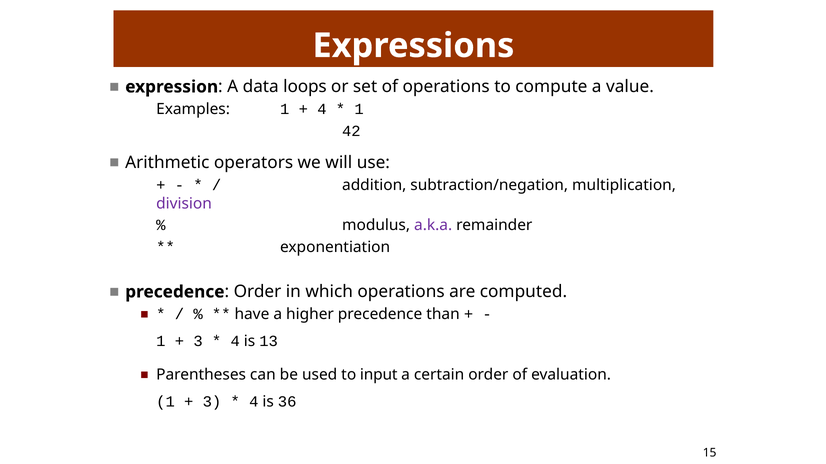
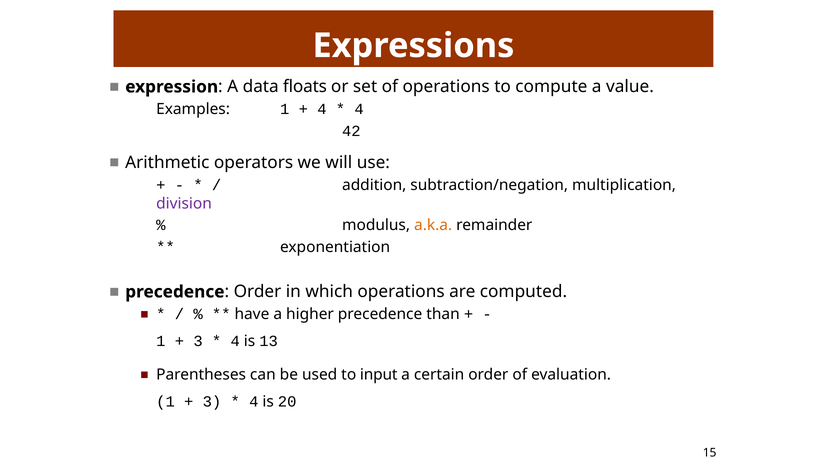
loops: loops -> floats
1 at (359, 109): 1 -> 4
a.k.a colour: purple -> orange
36: 36 -> 20
